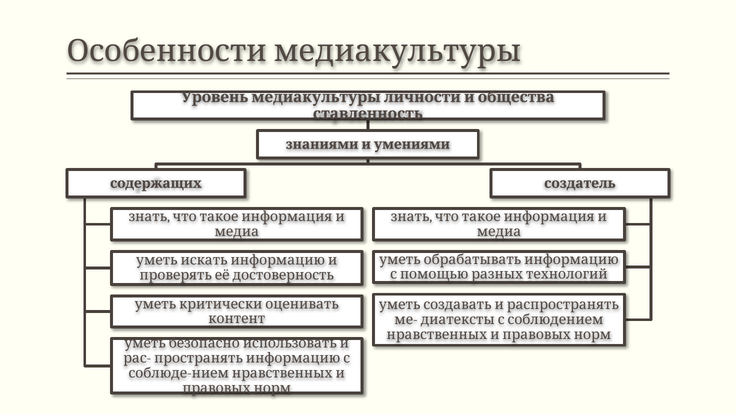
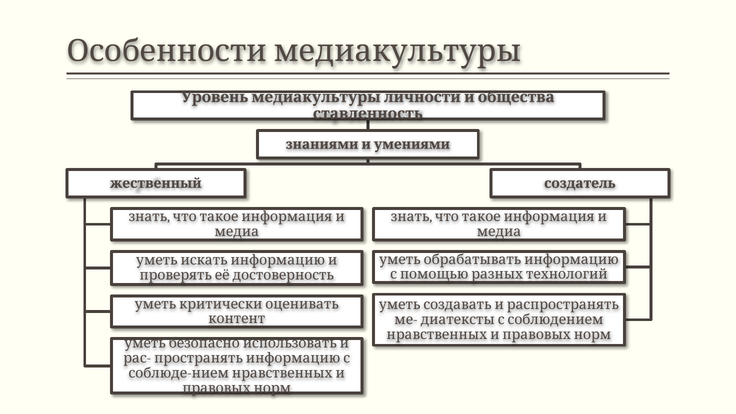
содержащих: содержащих -> жественный
